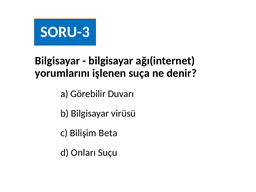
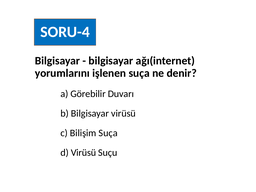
SORU-3: SORU-3 -> SORU-4
Bilişim Beta: Beta -> Suça
d Onları: Onları -> Virüsü
